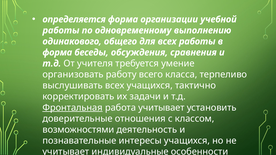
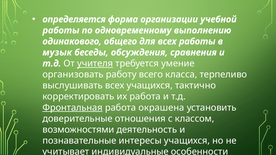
форма at (57, 53): форма -> музык
учителя underline: none -> present
их задачи: задачи -> работа
работа учитывает: учитывает -> окрашена
